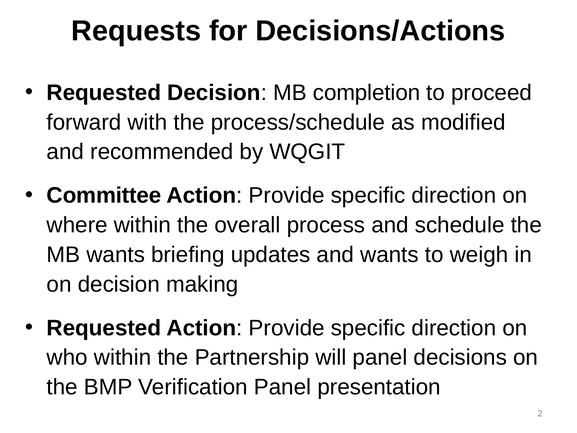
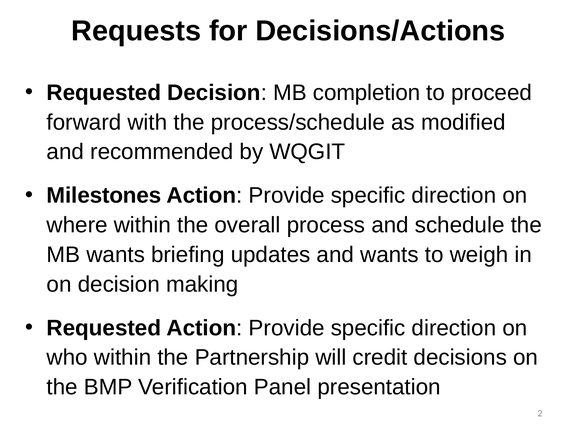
Committee: Committee -> Milestones
will panel: panel -> credit
